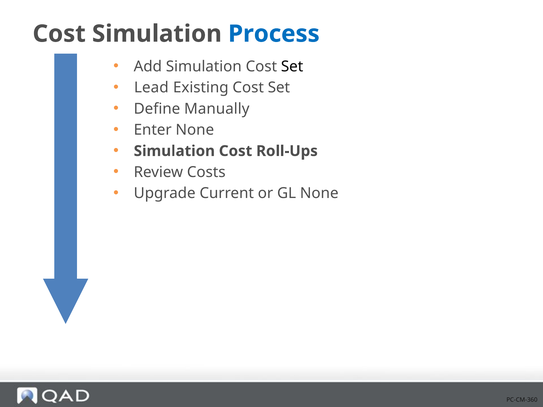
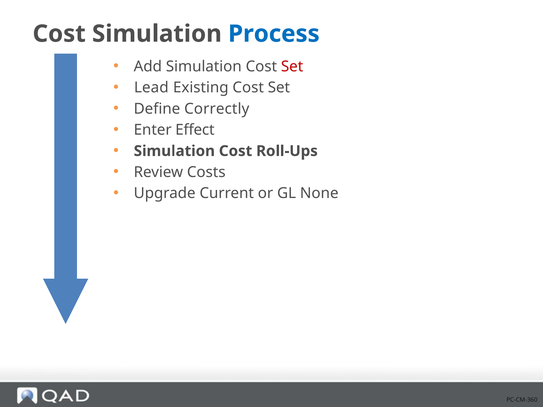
Set at (292, 67) colour: black -> red
Manually: Manually -> Correctly
Enter None: None -> Effect
